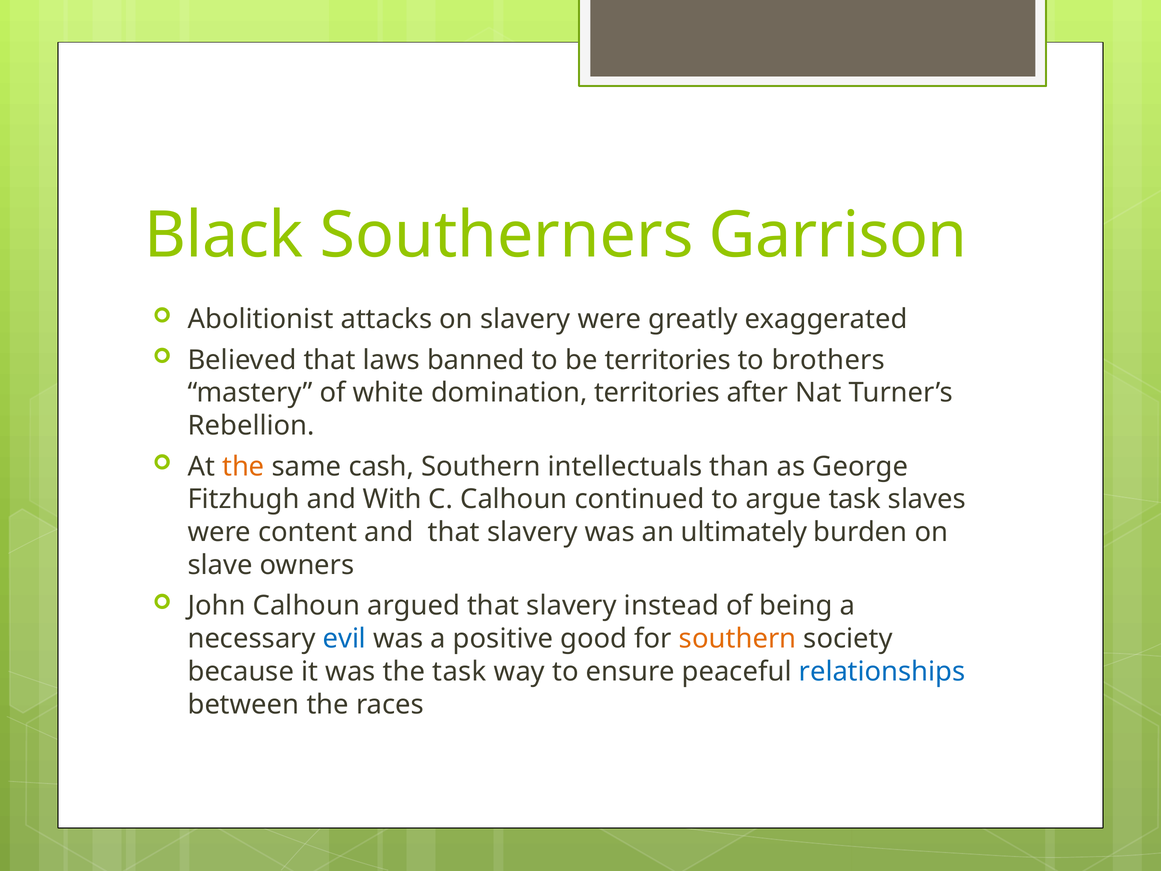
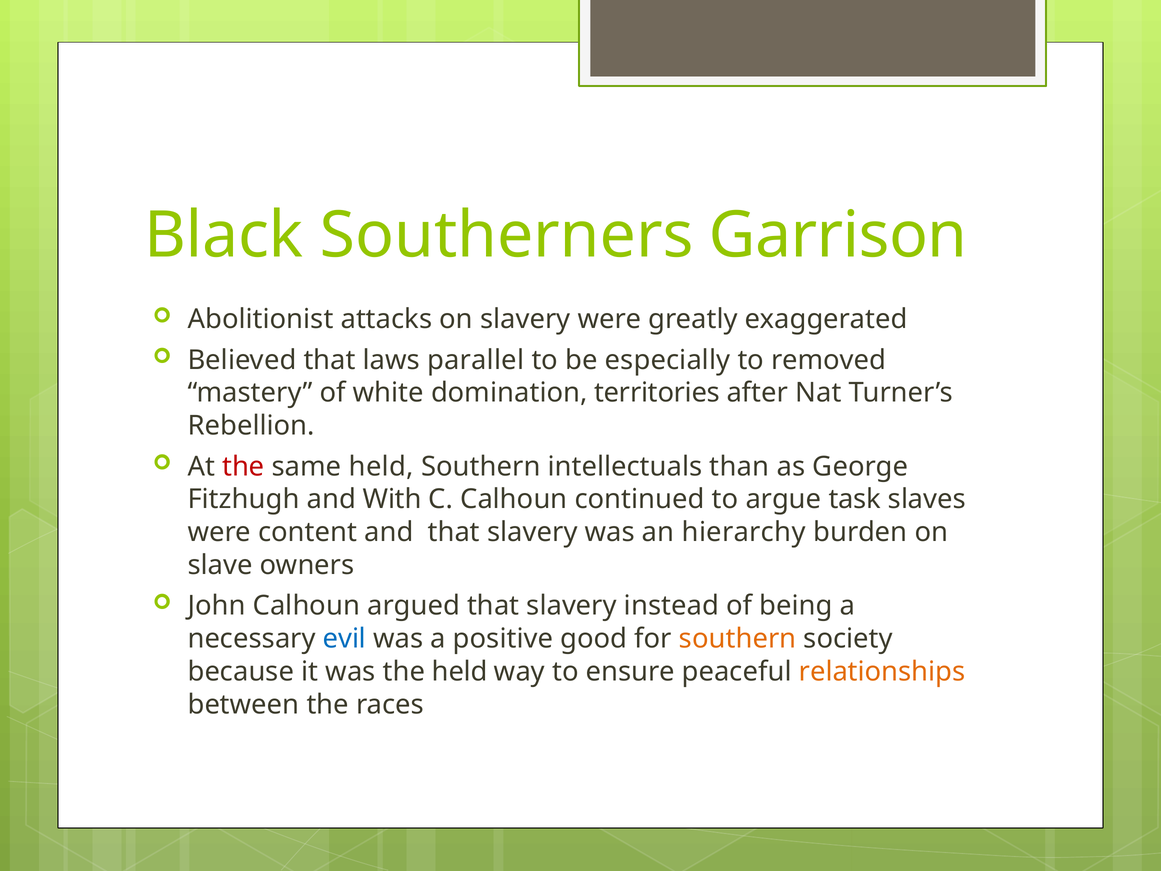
banned: banned -> parallel
be territories: territories -> especially
brothers: brothers -> removed
the at (243, 466) colour: orange -> red
same cash: cash -> held
ultimately: ultimately -> hierarchy
the task: task -> held
relationships colour: blue -> orange
